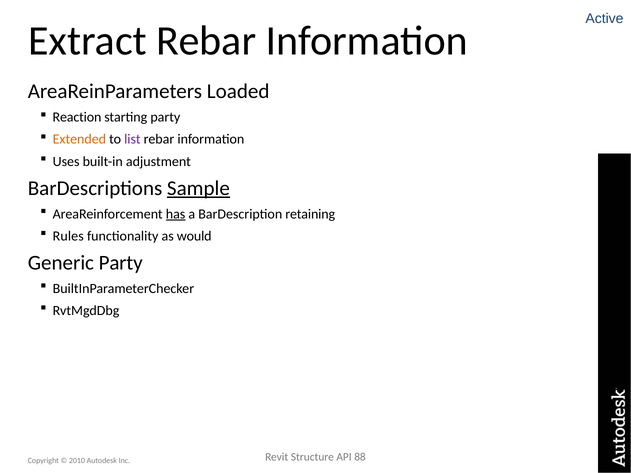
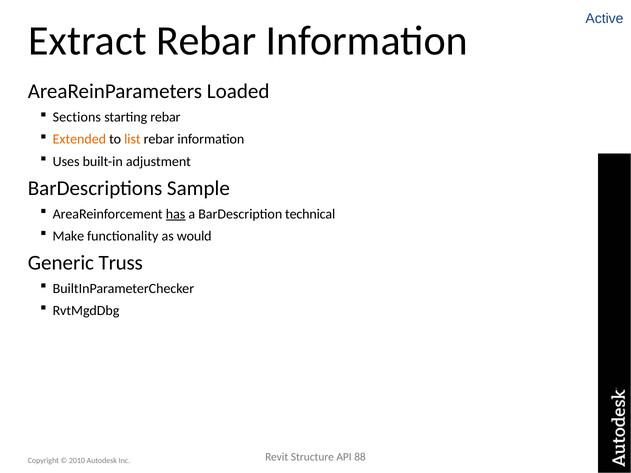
Reaction: Reaction -> Sections
starting party: party -> rebar
list colour: purple -> orange
Sample underline: present -> none
retaining: retaining -> technical
Rules: Rules -> Make
Generic Party: Party -> Truss
